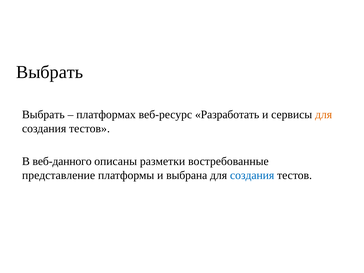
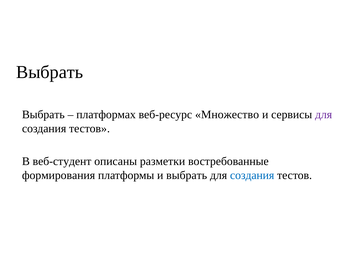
Разработать: Разработать -> Множество
для at (324, 115) colour: orange -> purple
веб-данного: веб-данного -> веб-студент
представление: представление -> формирования
и выбрана: выбрана -> выбрать
